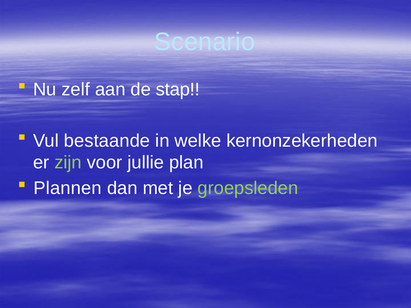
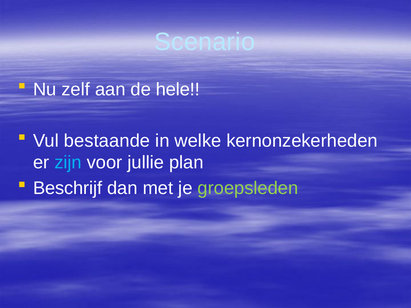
stap: stap -> hele
zijn colour: light green -> light blue
Plannen: Plannen -> Beschrijf
